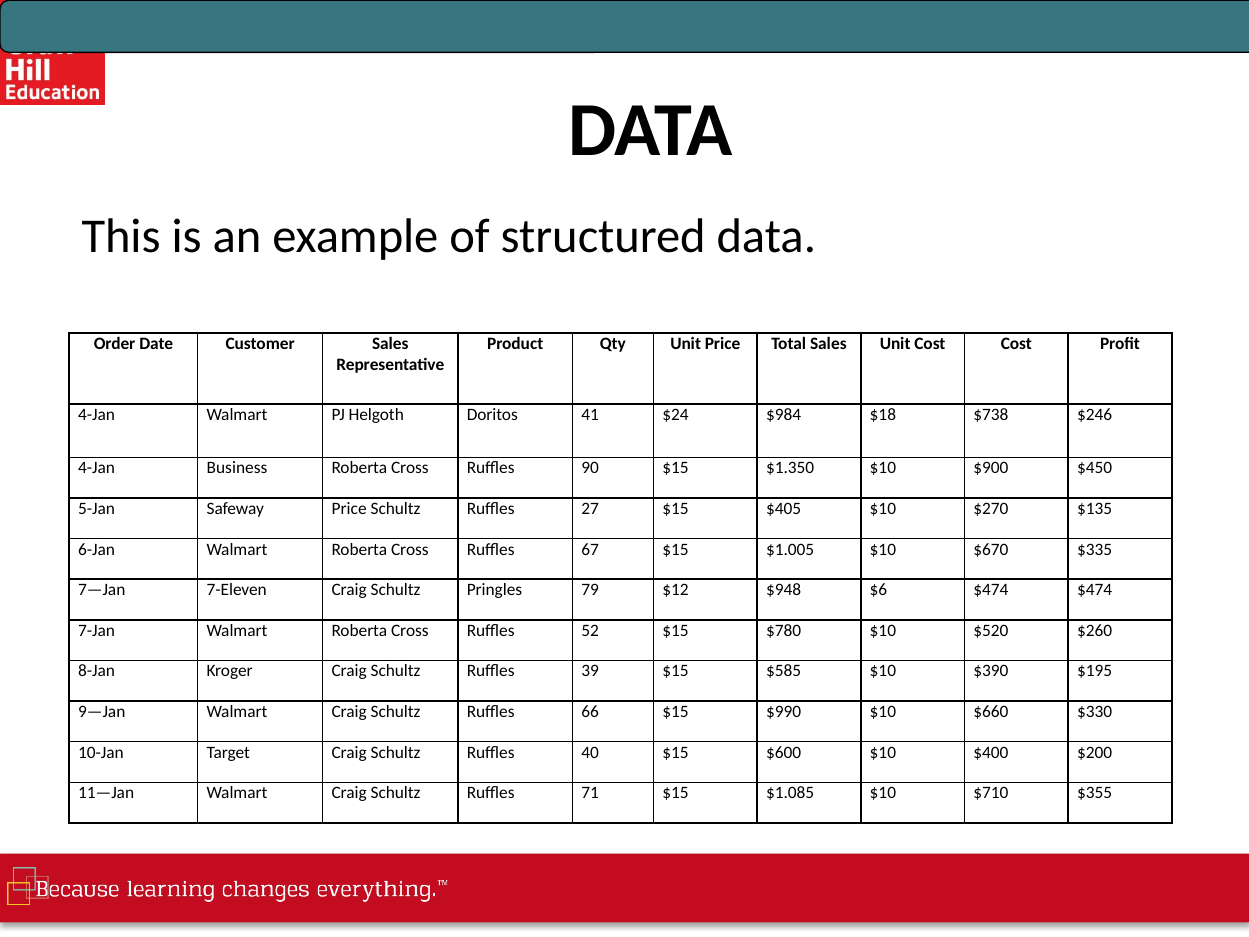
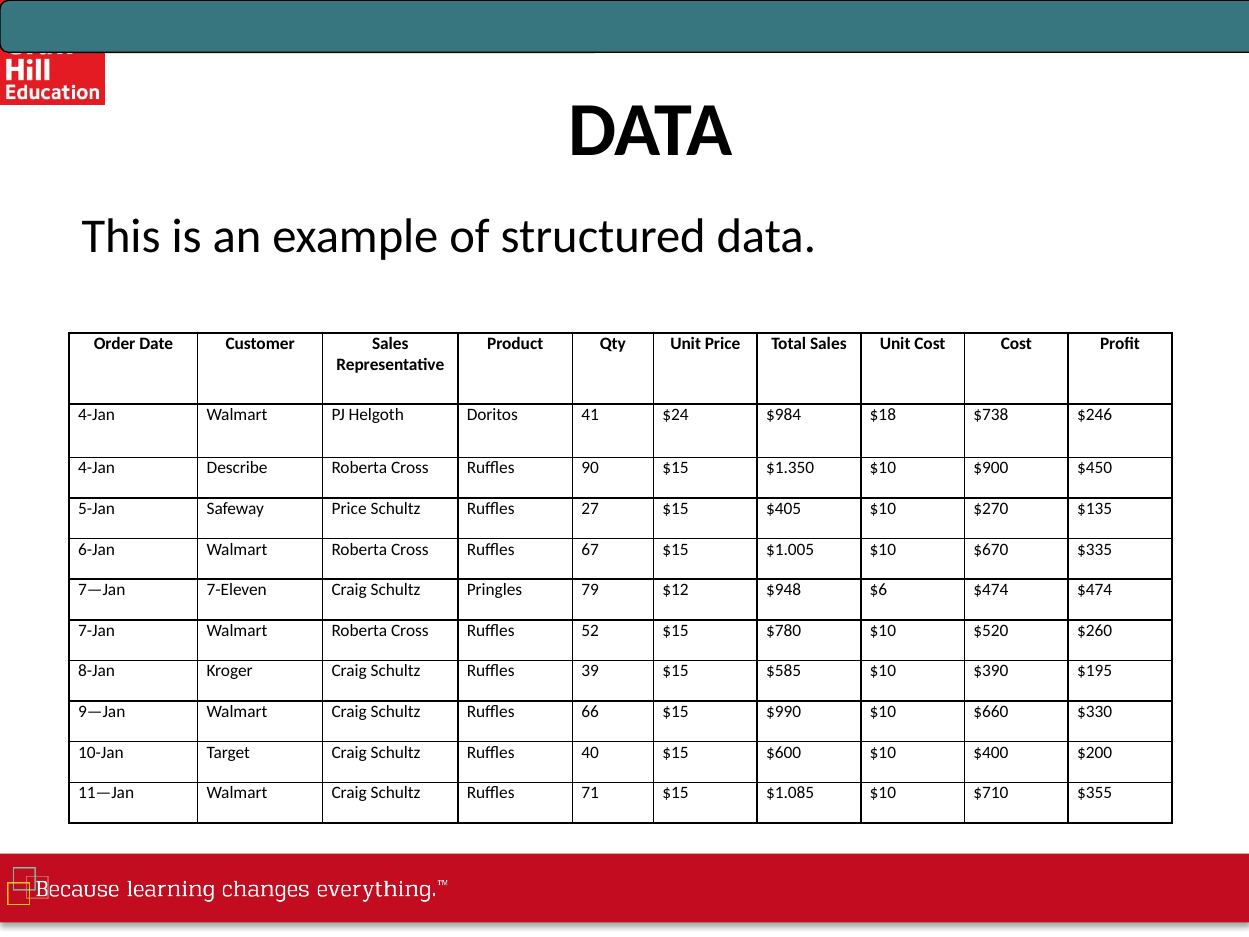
Business: Business -> Describe
